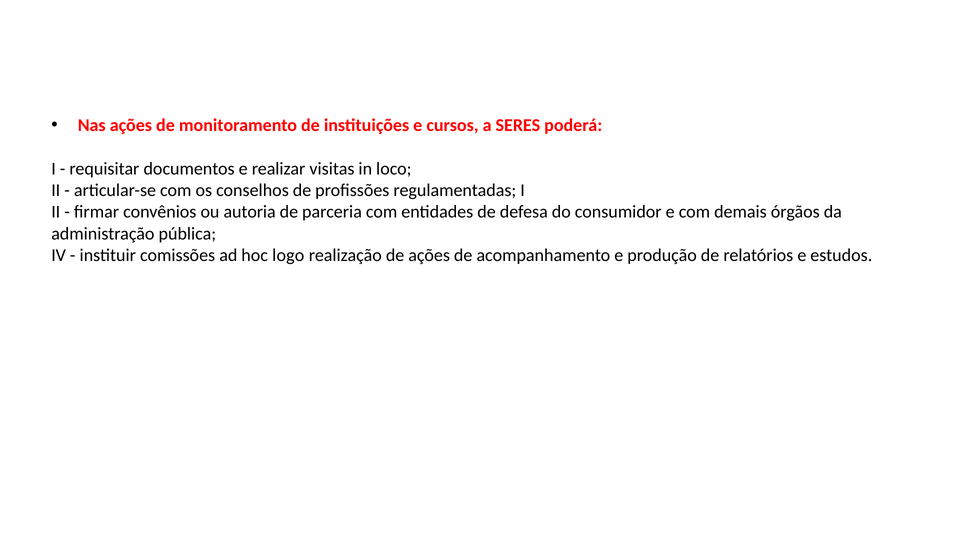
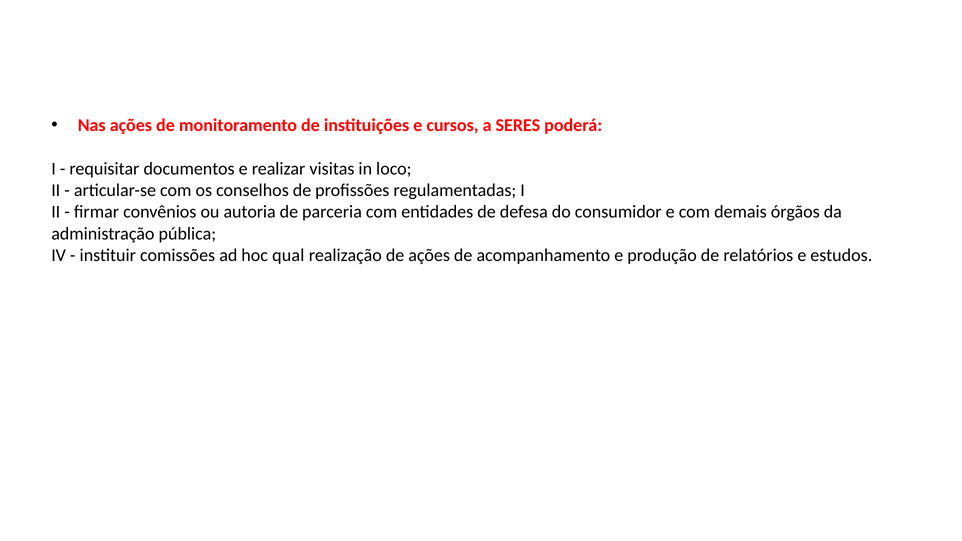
logo: logo -> qual
